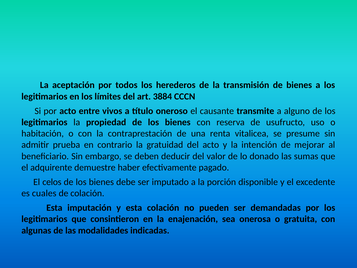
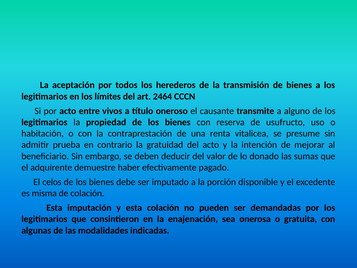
3884: 3884 -> 2464
cuales: cuales -> misma
